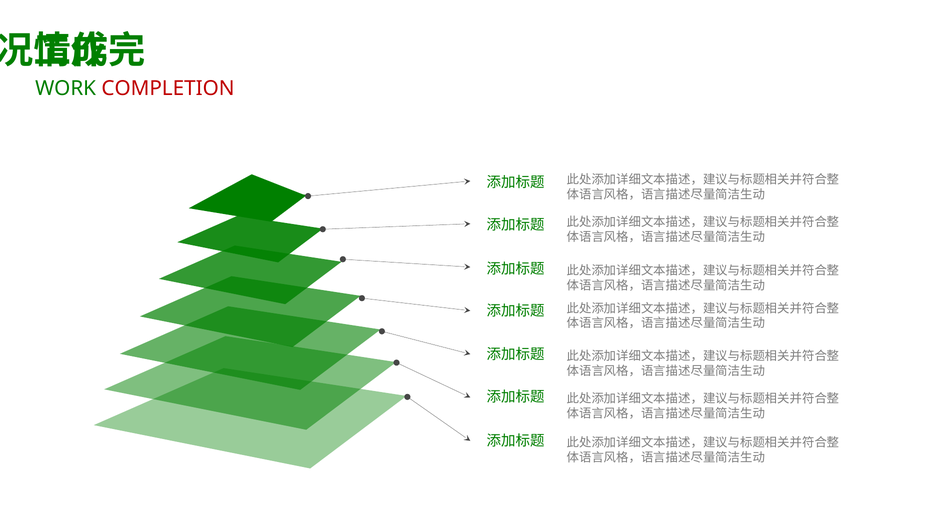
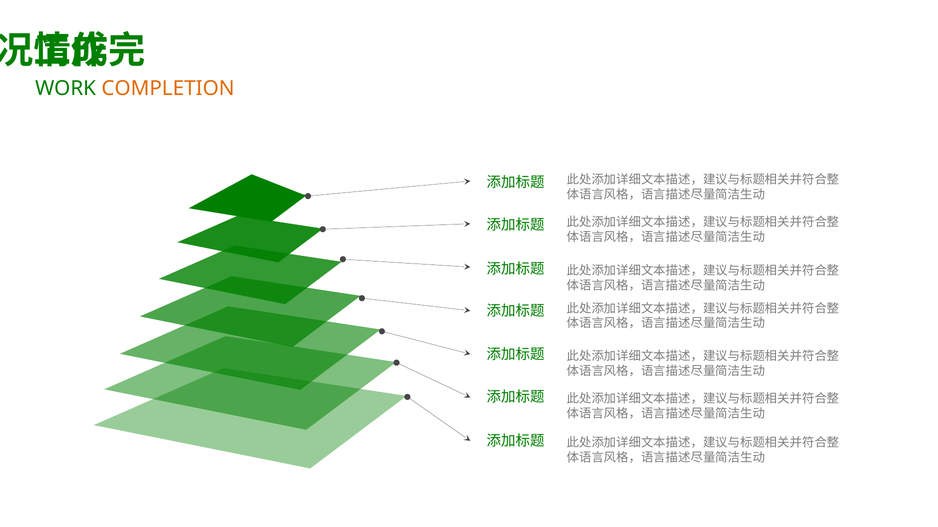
COMPLETION colour: red -> orange
